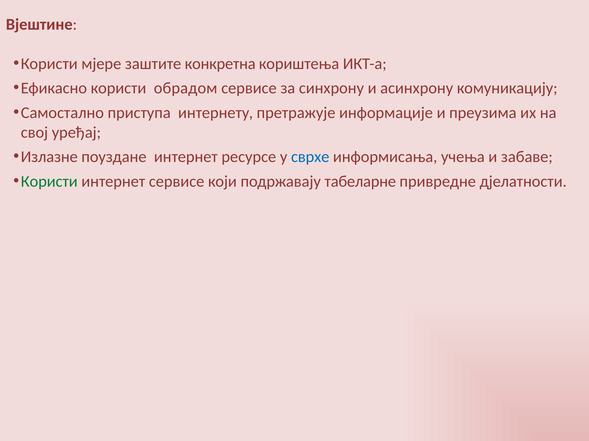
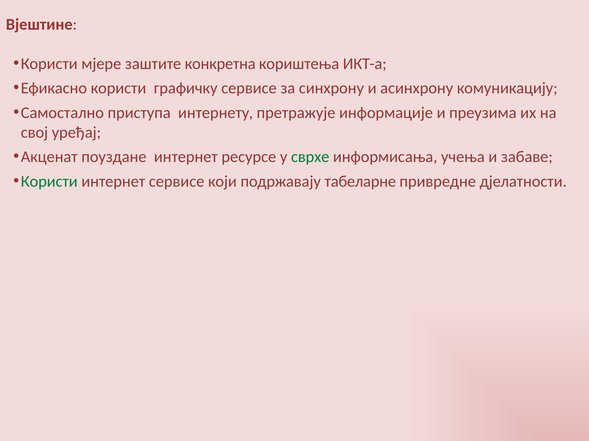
обрадом: обрадом -> графичку
Излазне: Излазне -> Акценат
сврхе colour: blue -> green
